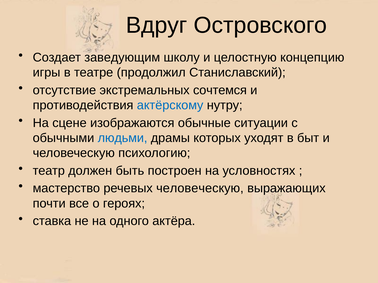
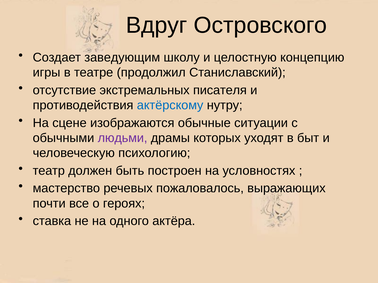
сочтемся: сочтемся -> писателя
людьми colour: blue -> purple
речевых человеческую: человеческую -> пожаловалось
